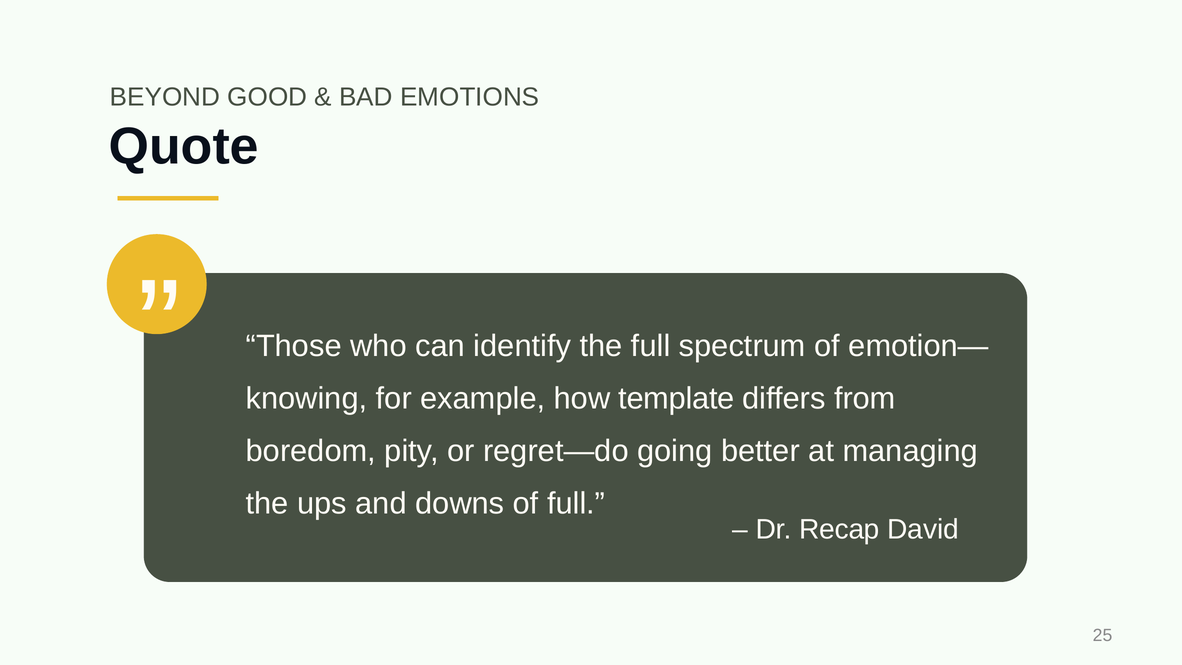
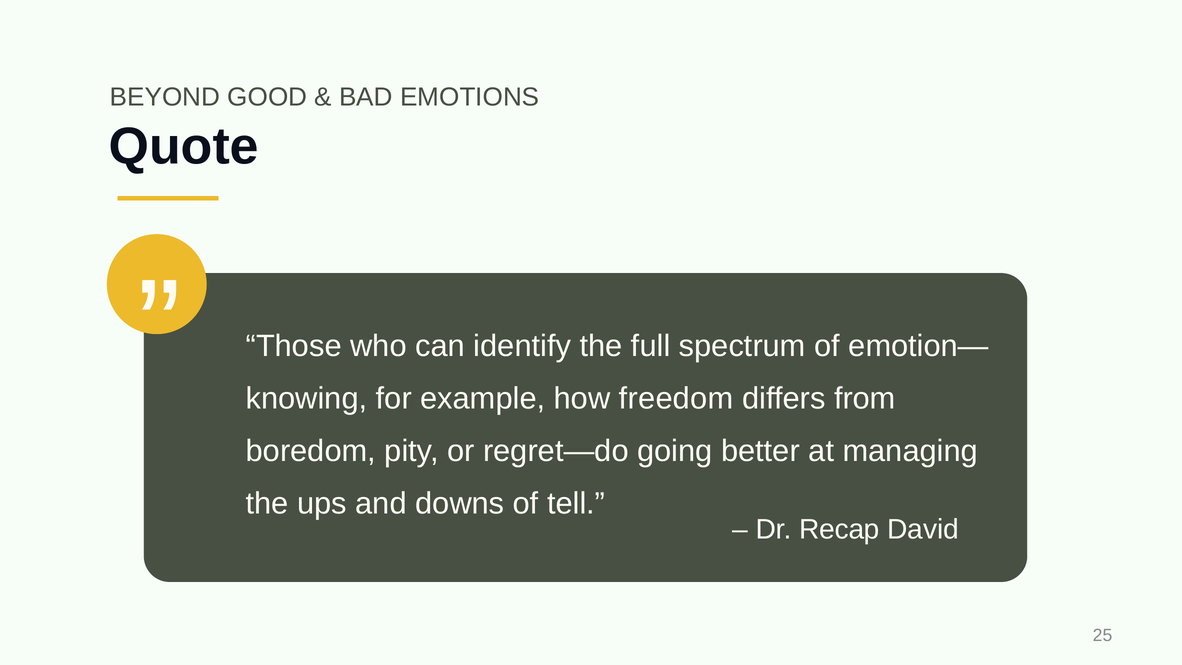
template: template -> freedom
of full: full -> tell
